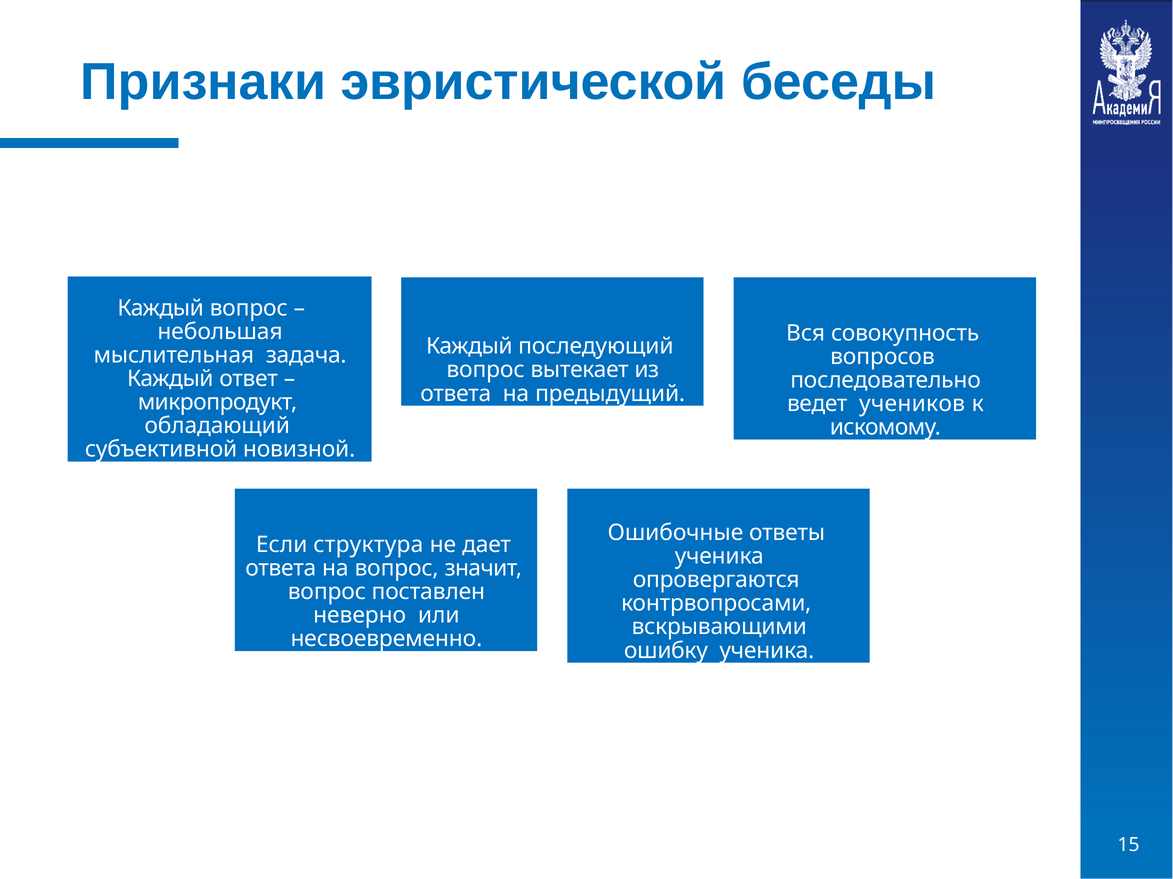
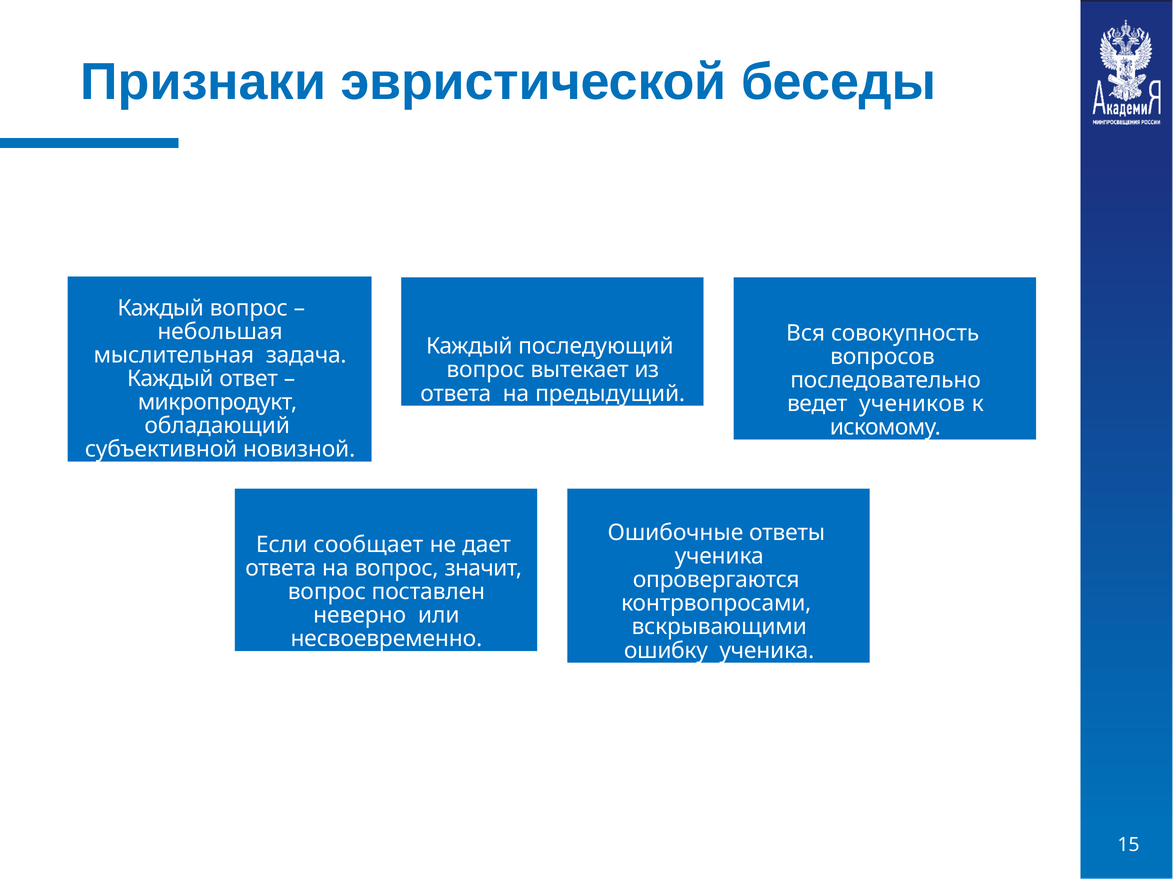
структура: структура -> сообщает
